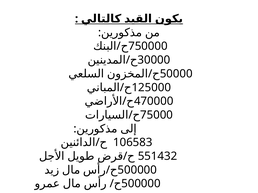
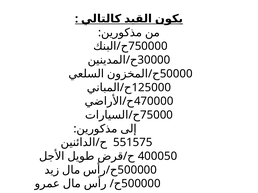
106583: 106583 -> 551575
551432: 551432 -> 400050
